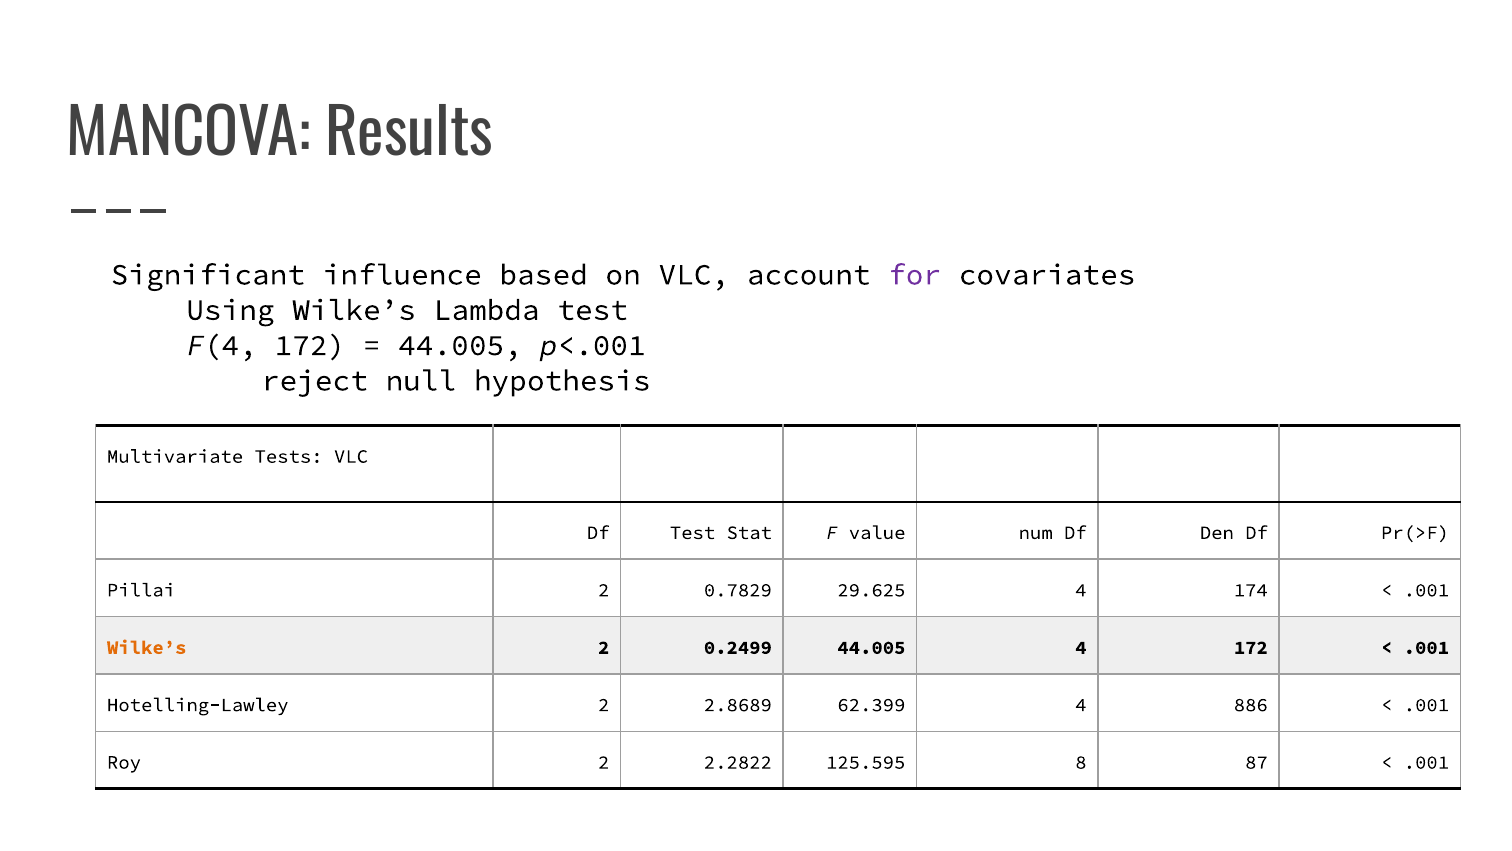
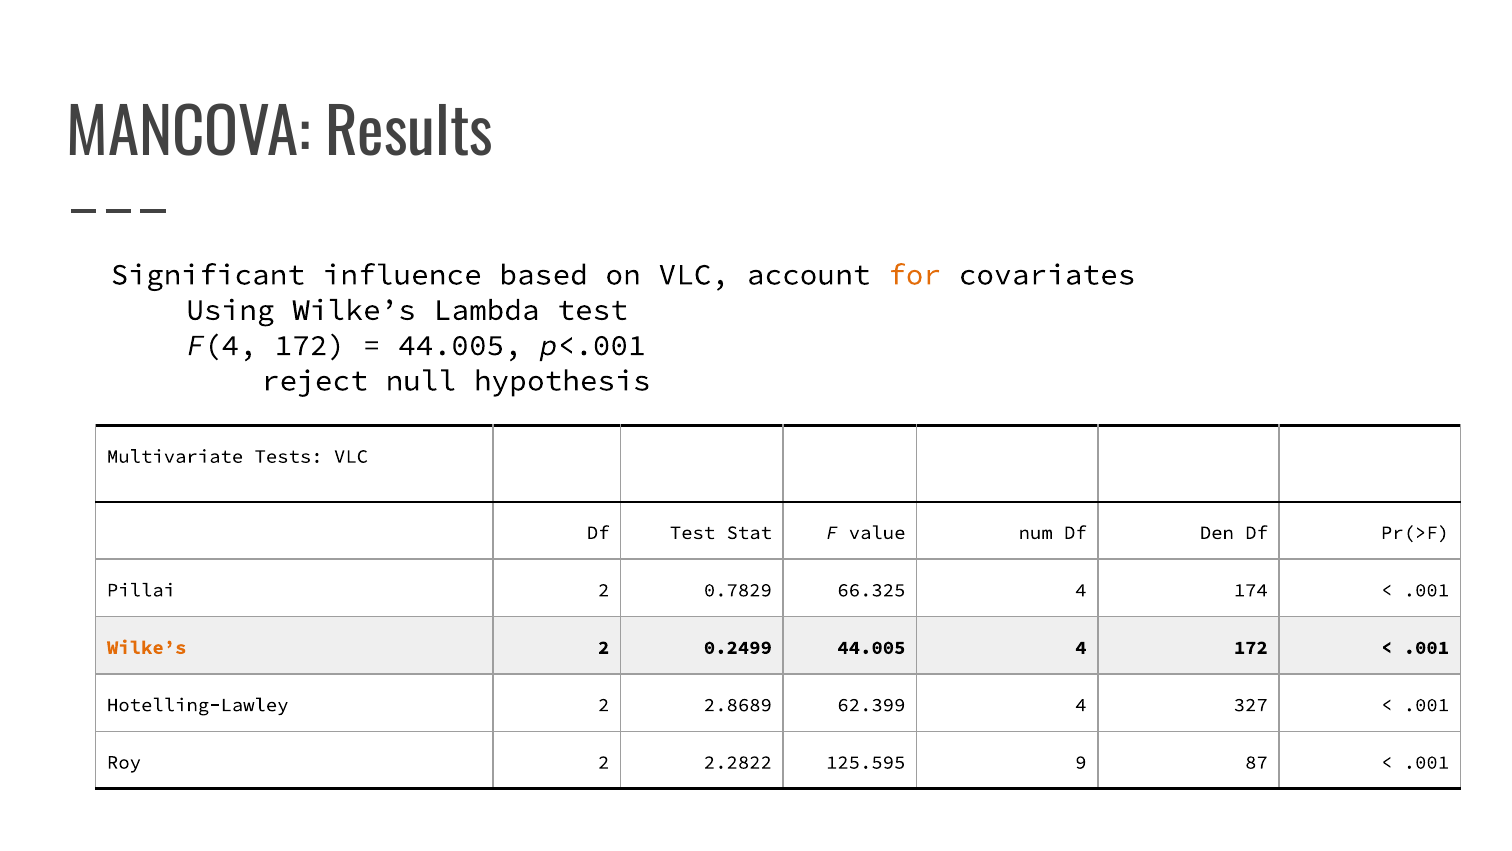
for colour: purple -> orange
29.625: 29.625 -> 66.325
886: 886 -> 327
8: 8 -> 9
